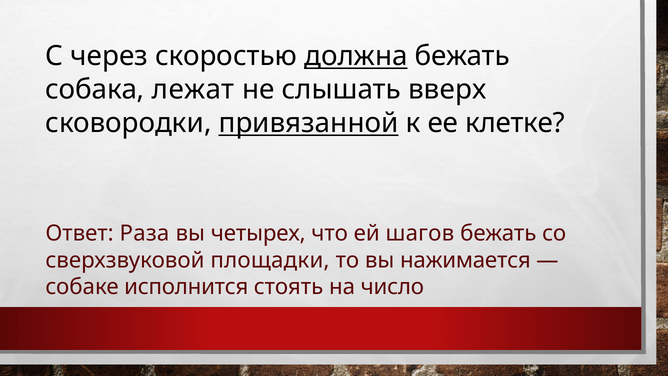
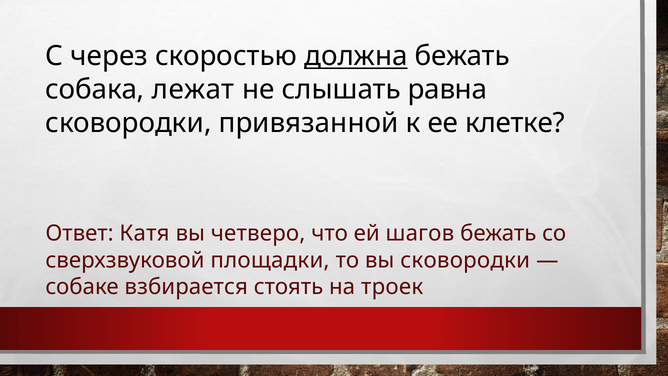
вверх: вверх -> равна
привязанной underline: present -> none
Раза: Раза -> Катя
четырех: четырех -> четверо
вы нажимается: нажимается -> сковородки
исполнится: исполнится -> взбирается
число: число -> троек
